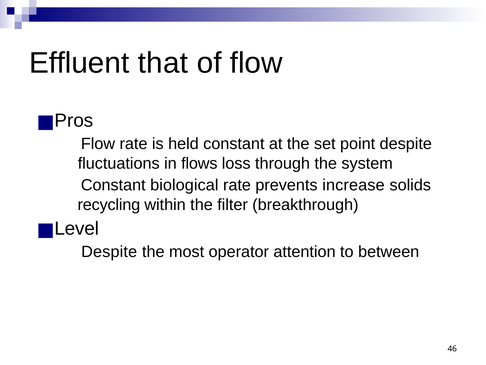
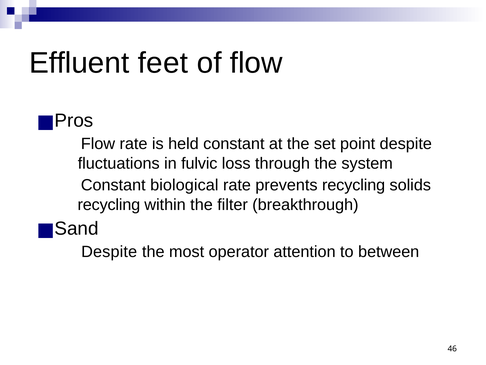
that: that -> feet
flows: flows -> fulvic
prevents increase: increase -> recycling
Level: Level -> Sand
